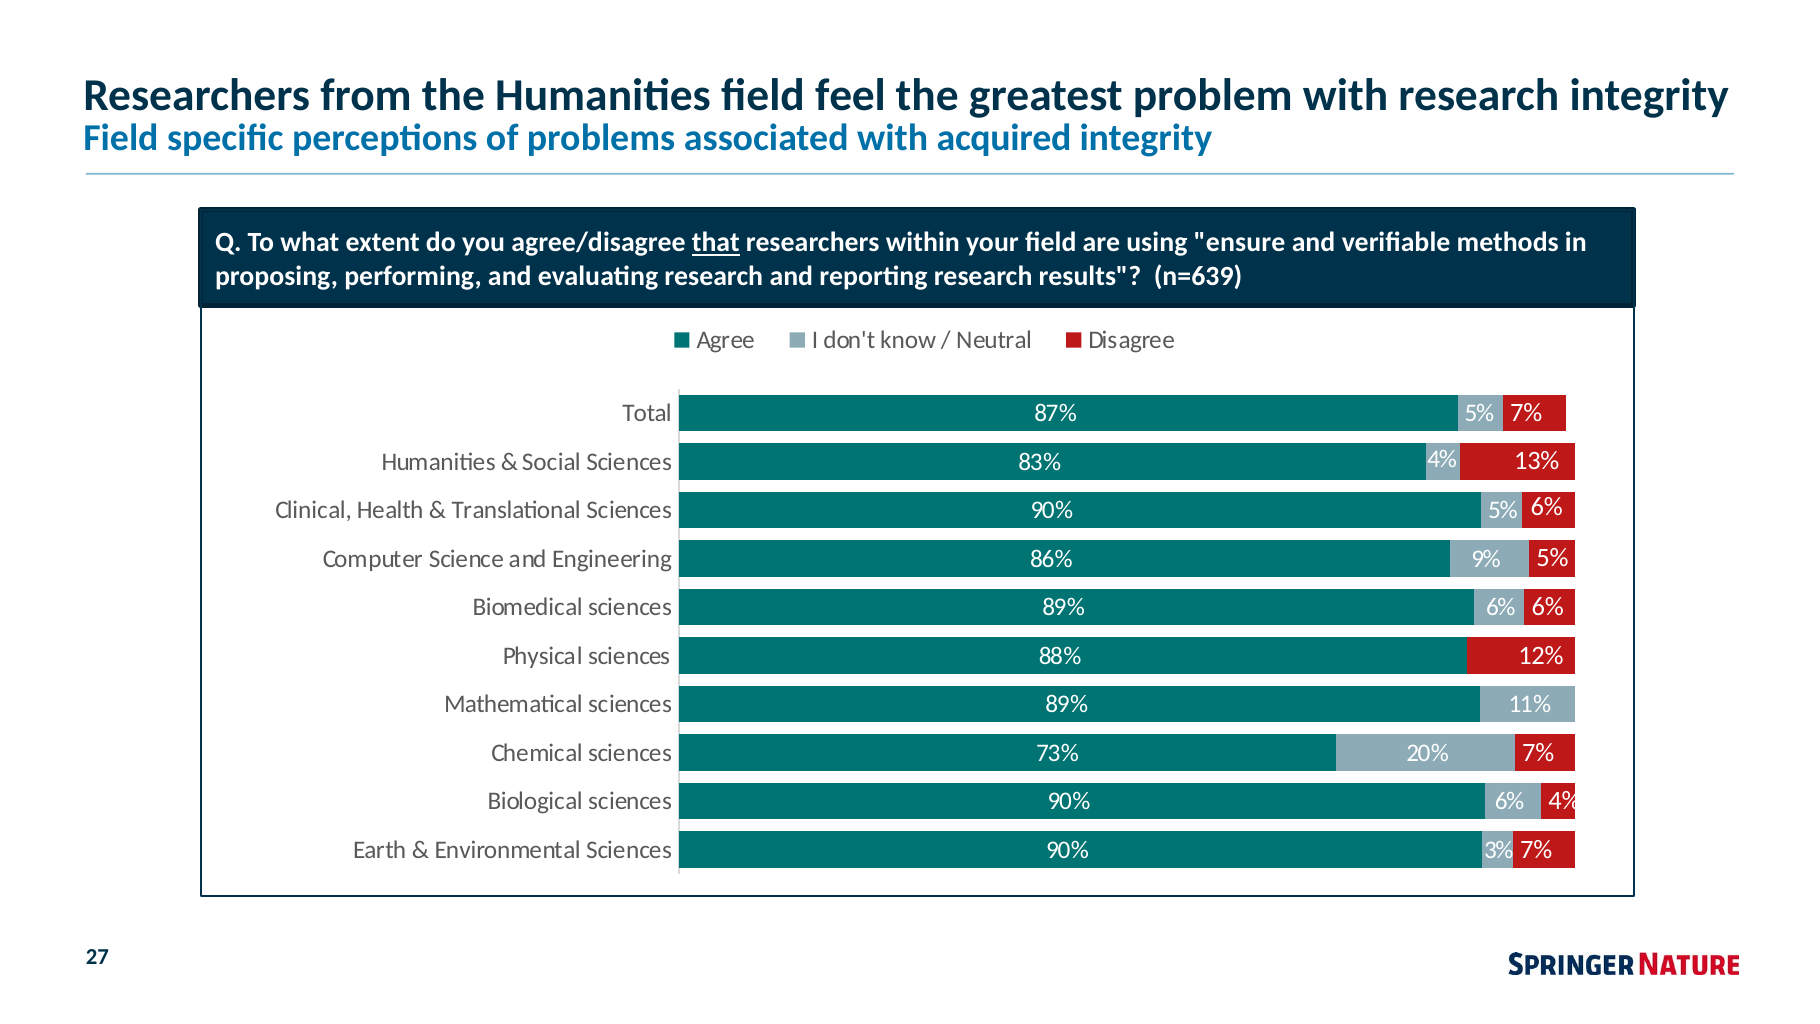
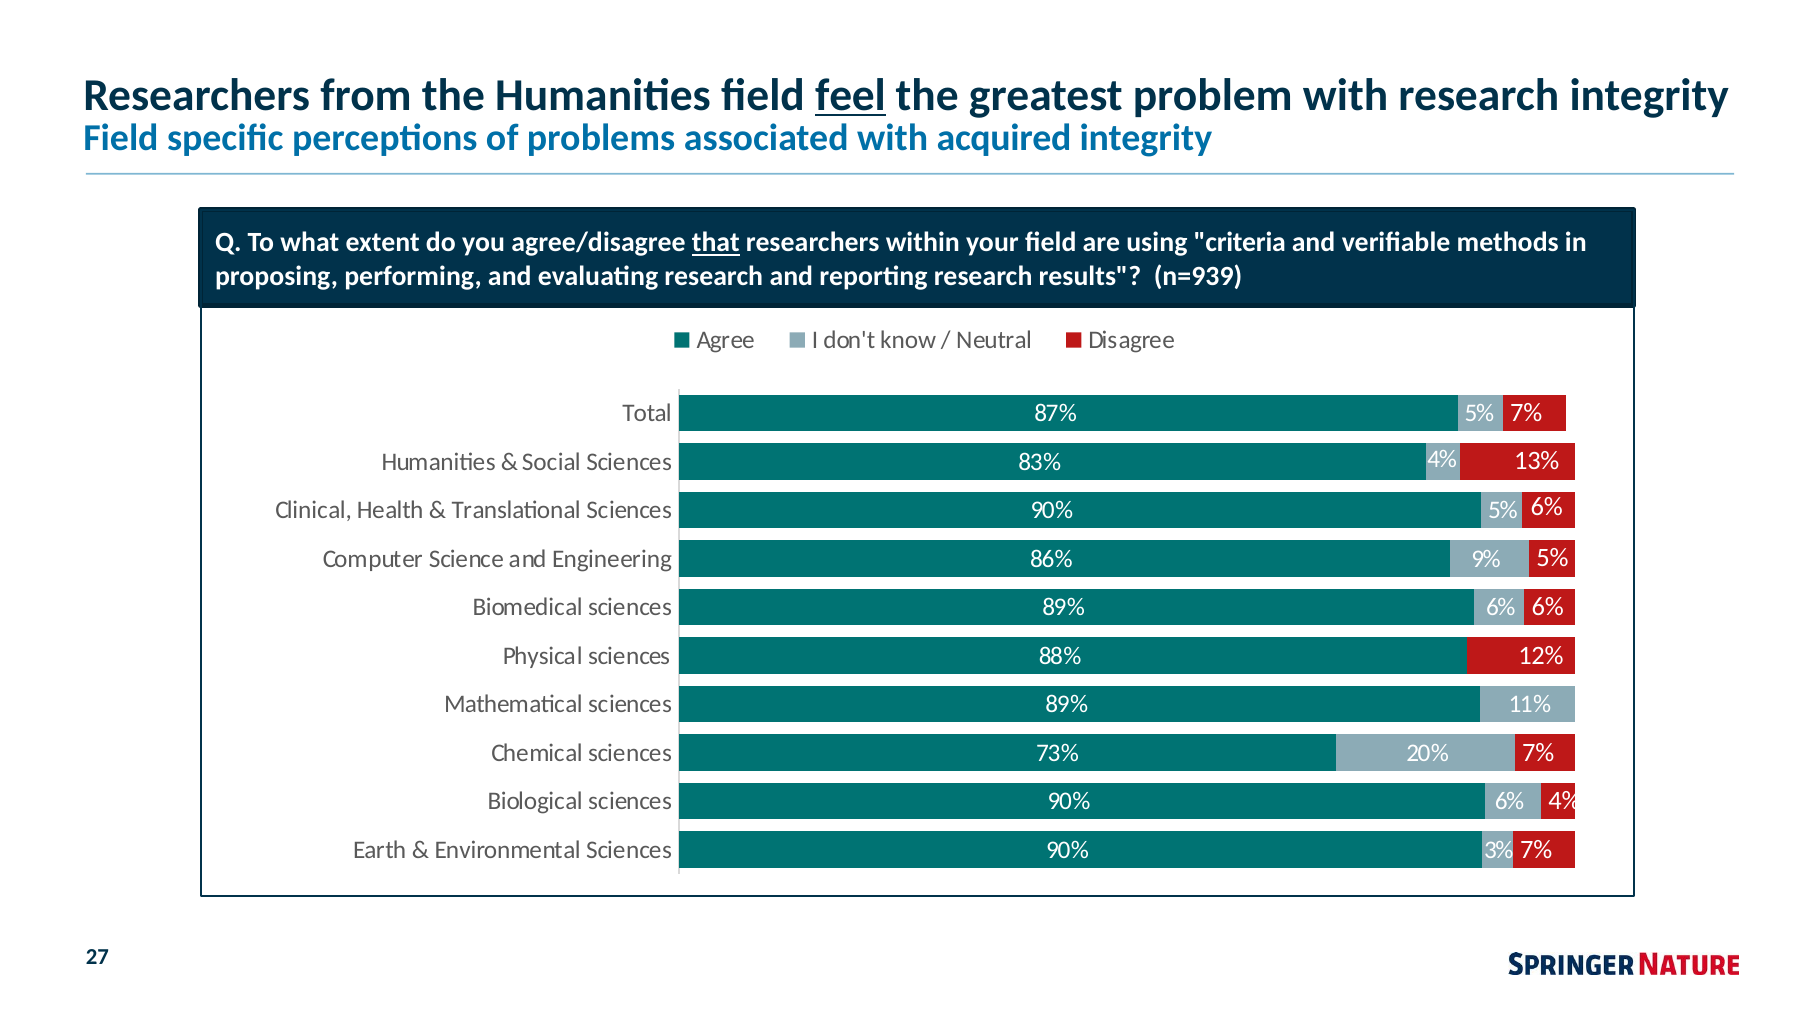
feel underline: none -> present
ensure: ensure -> criteria
n=639: n=639 -> n=939
